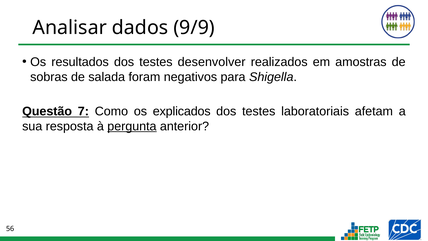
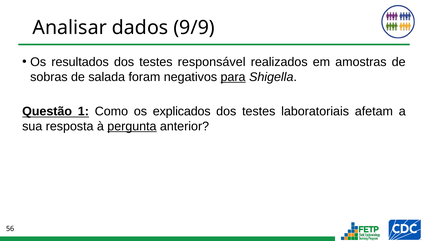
desenvolver: desenvolver -> responsável
para underline: none -> present
7: 7 -> 1
